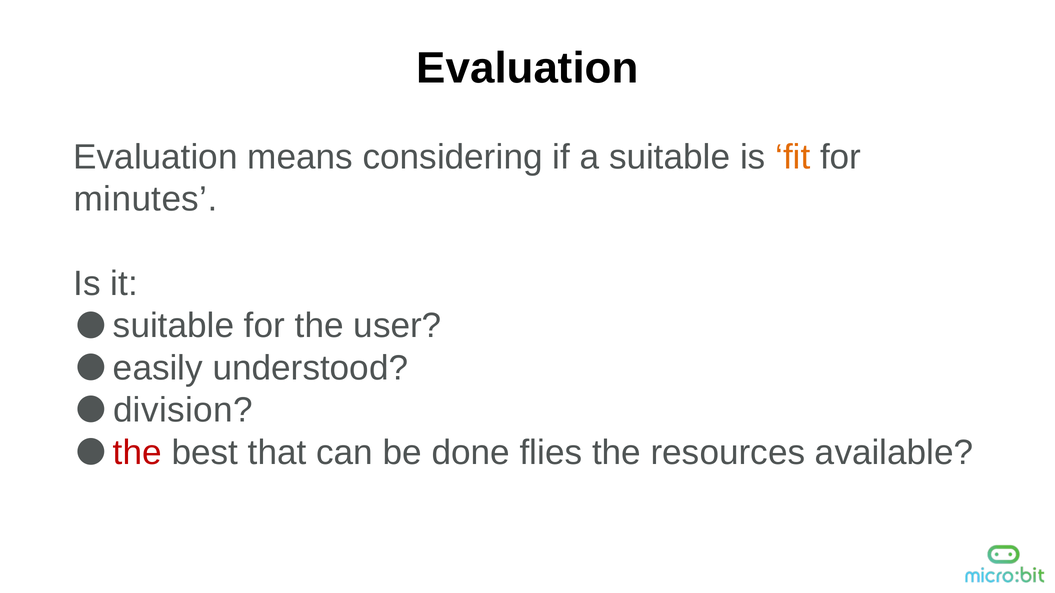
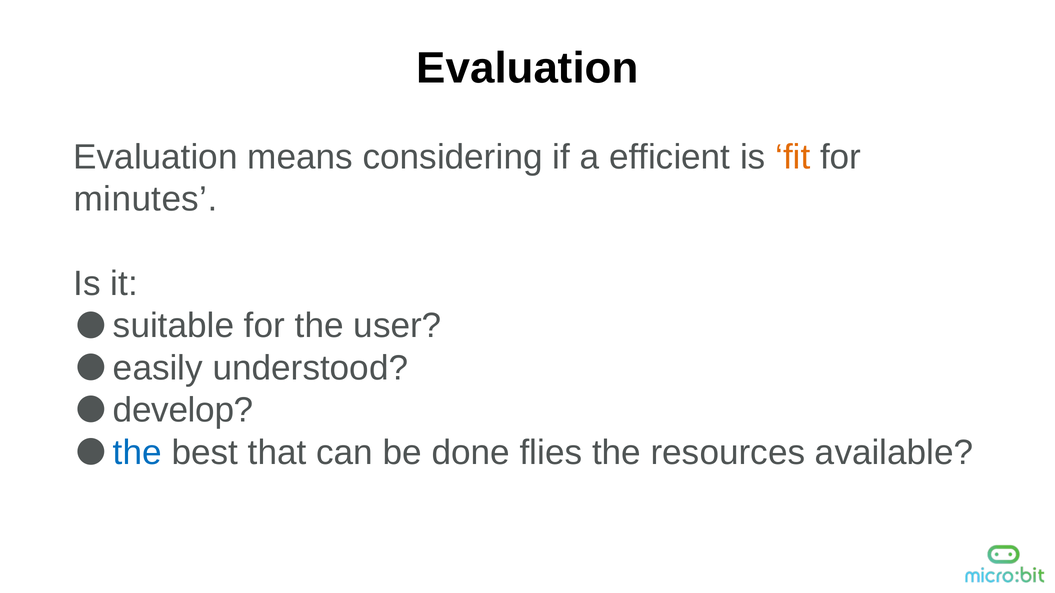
a suitable: suitable -> efficient
division: division -> develop
the at (137, 453) colour: red -> blue
